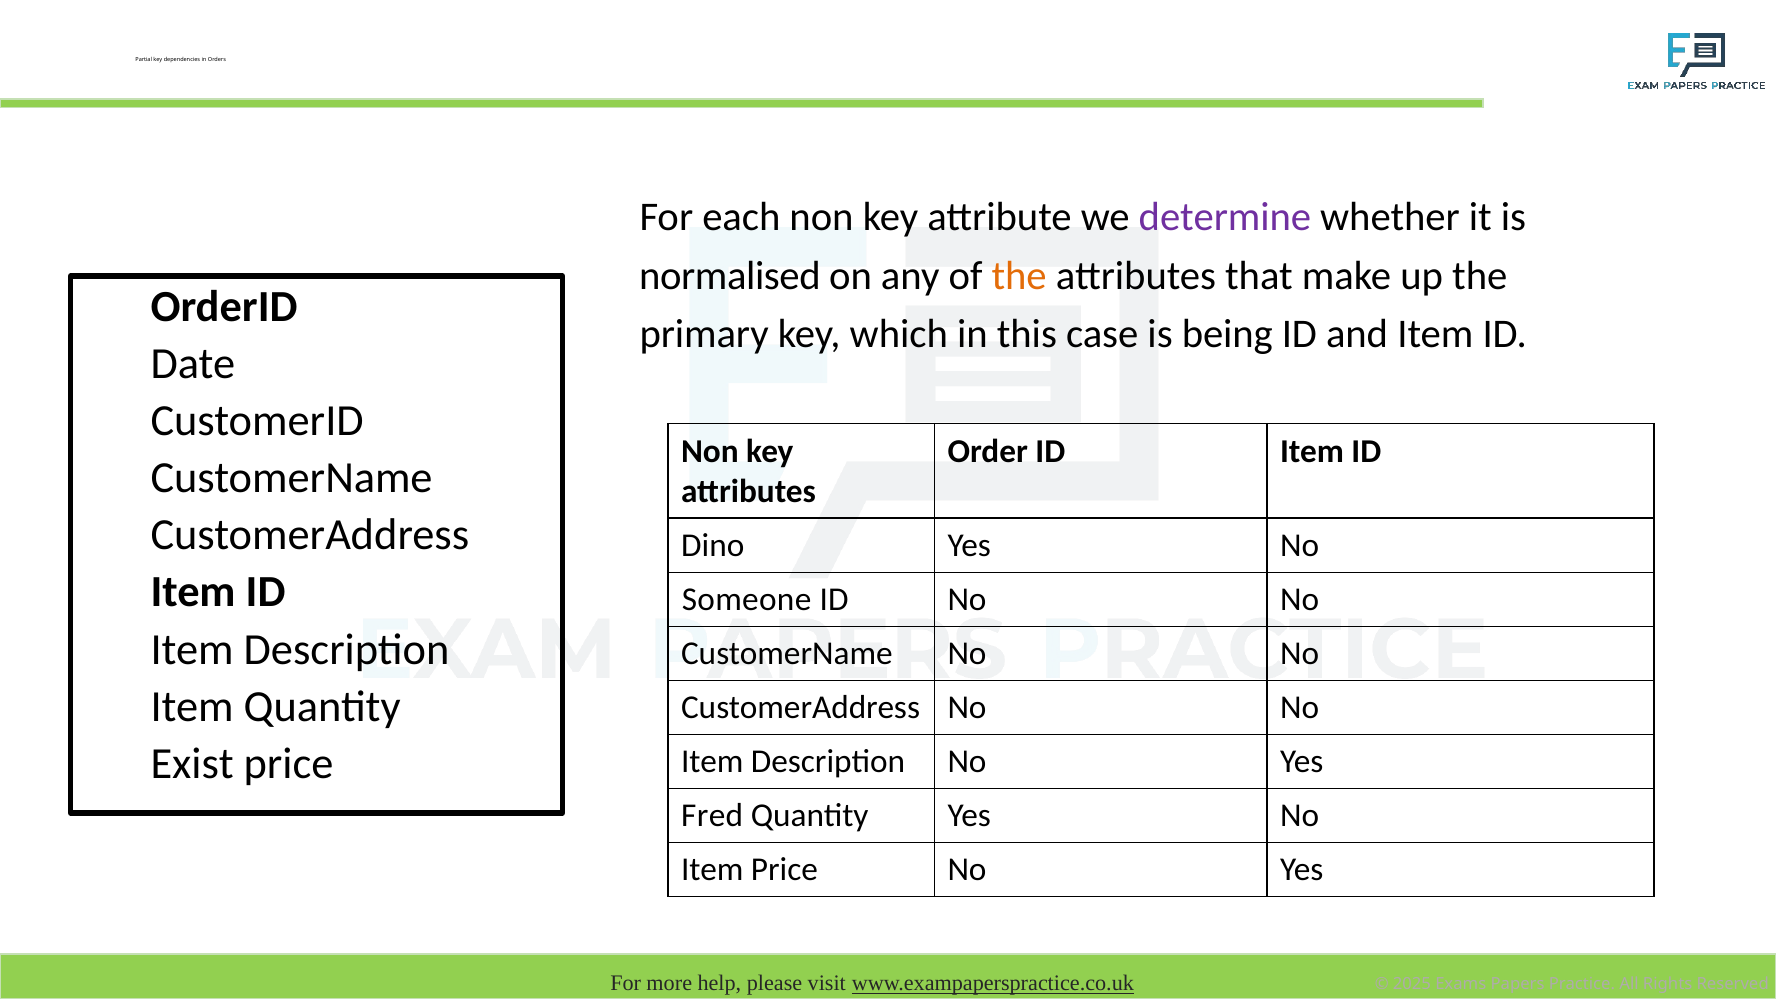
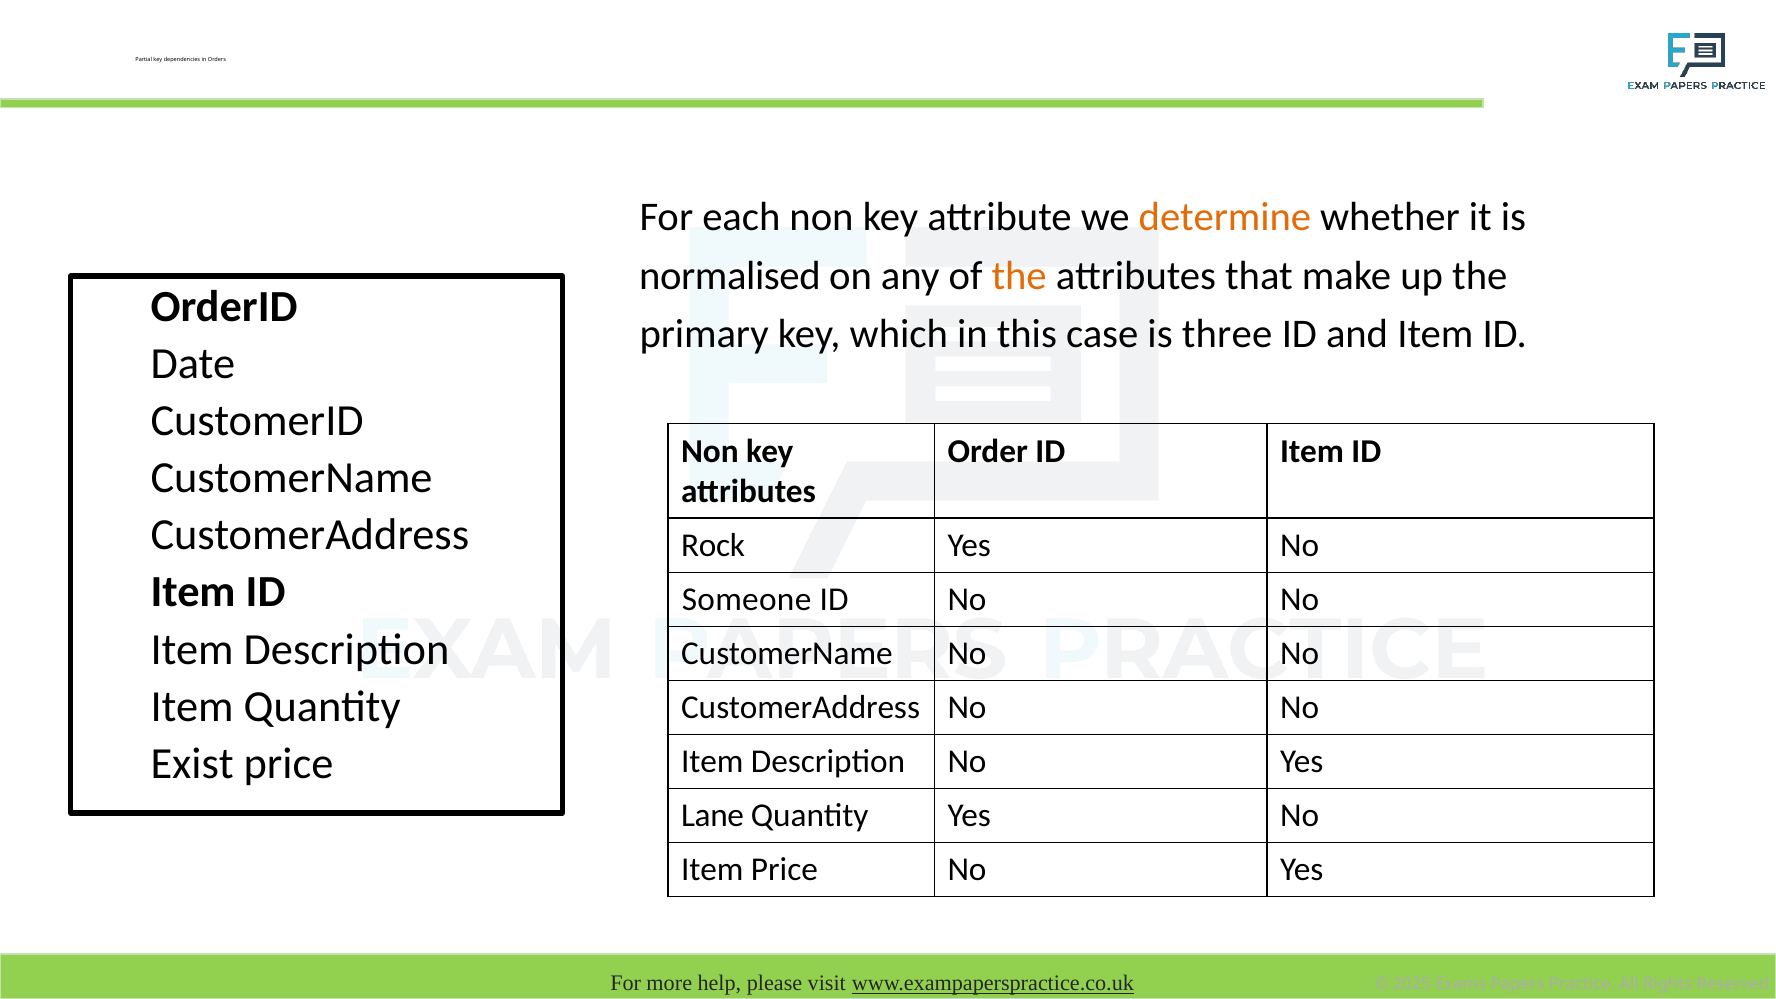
determine colour: purple -> orange
being: being -> three
Dino: Dino -> Rock
Fred: Fred -> Lane
